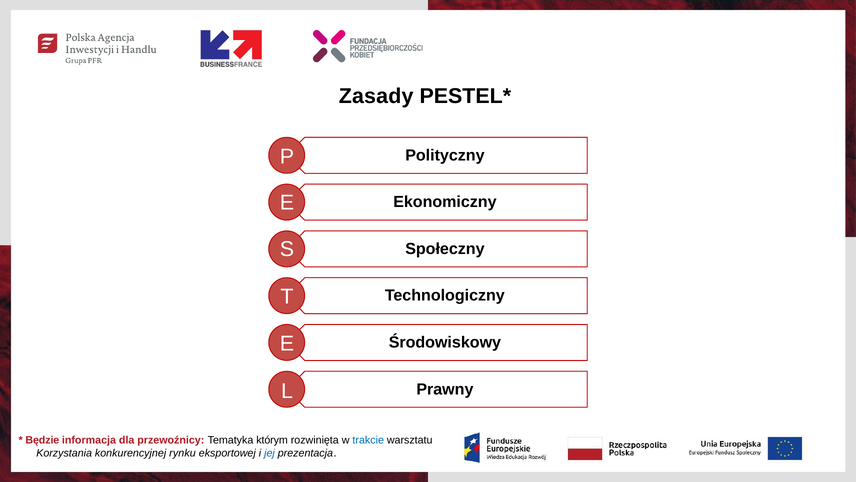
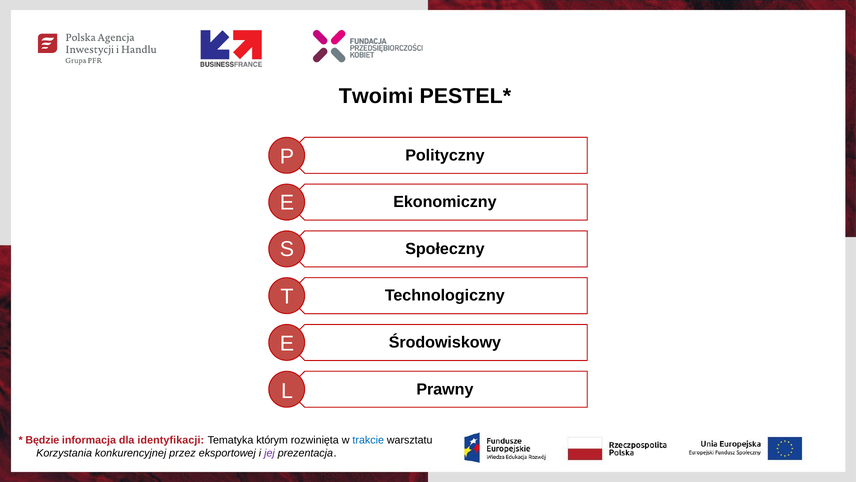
Zasady: Zasady -> Twoimi
przewoźnicy: przewoźnicy -> identyfikacji
rynku: rynku -> przez
jej colour: blue -> purple
